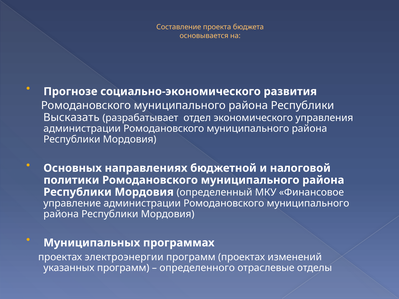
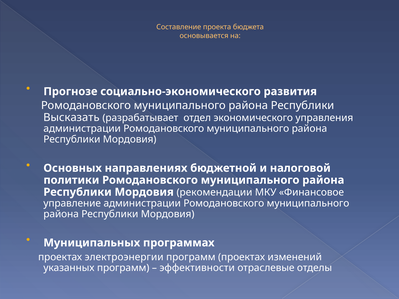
определенный: определенный -> рекомендации
определенного: определенного -> эффективности
